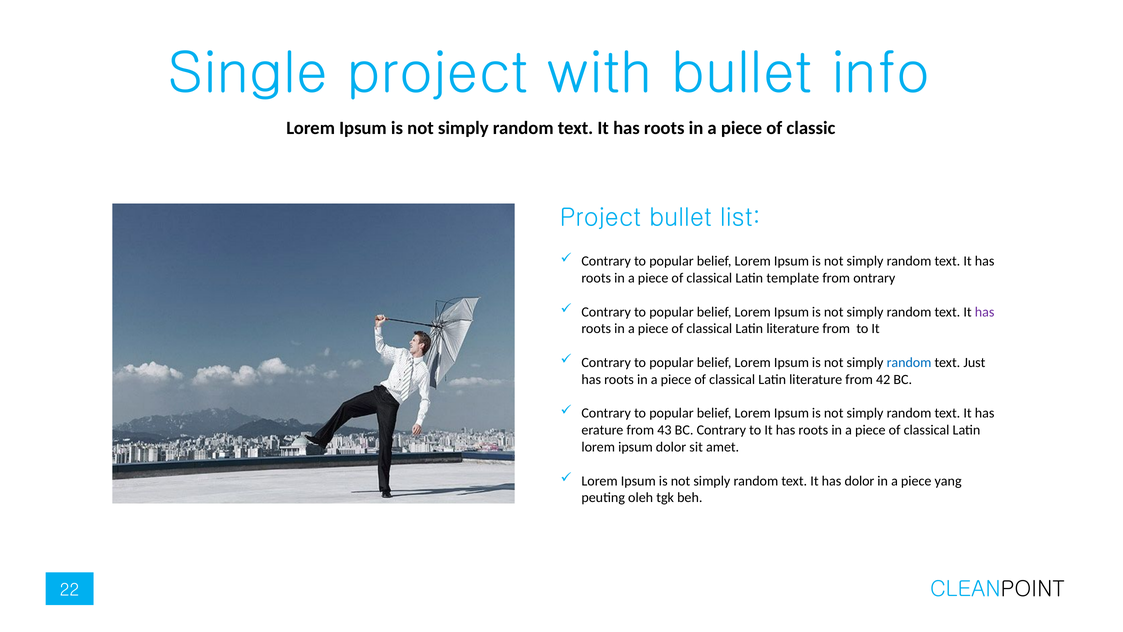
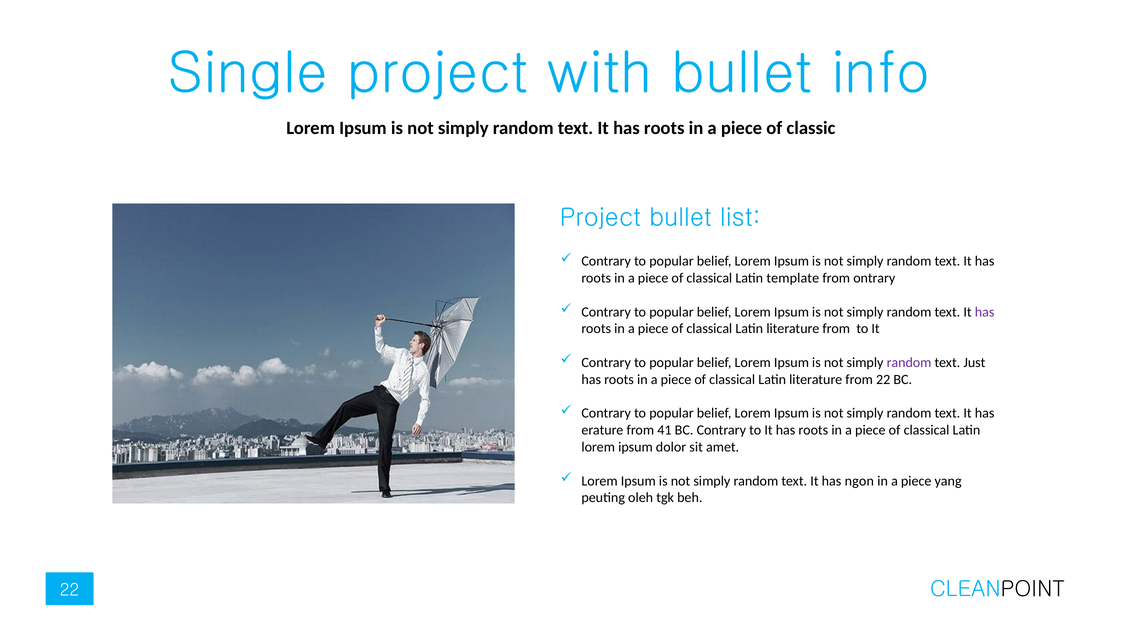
random at (909, 362) colour: blue -> purple
from 42: 42 -> 22
43: 43 -> 41
has dolor: dolor -> ngon
